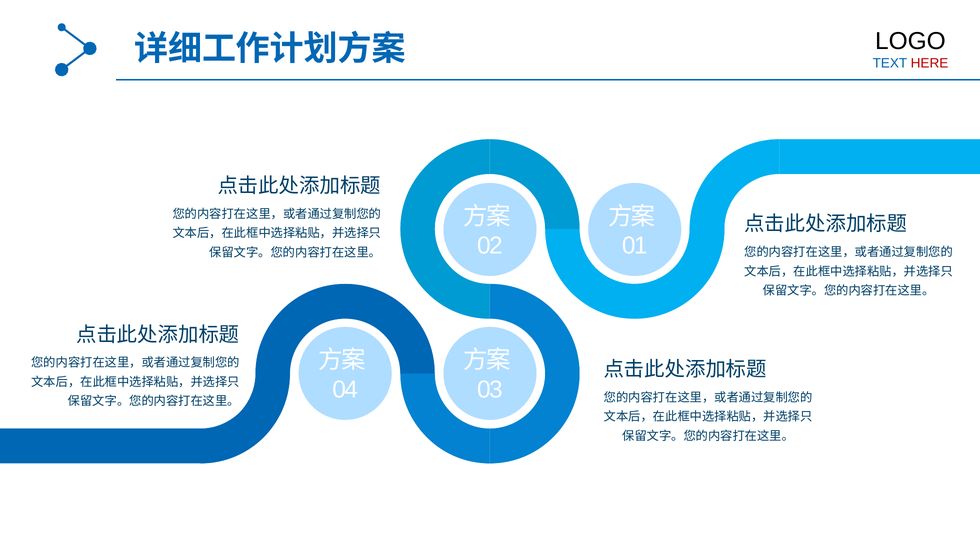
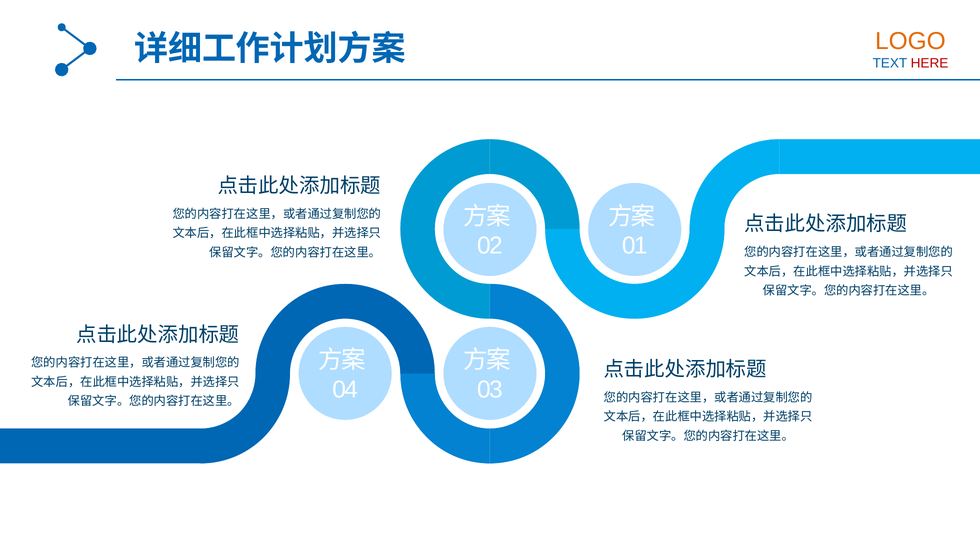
LOGO colour: black -> orange
